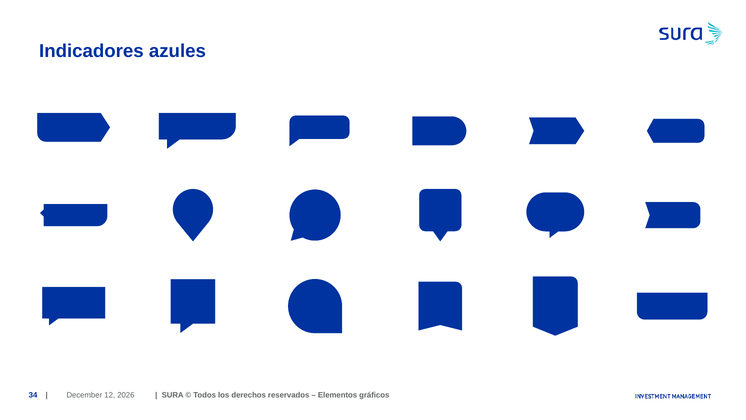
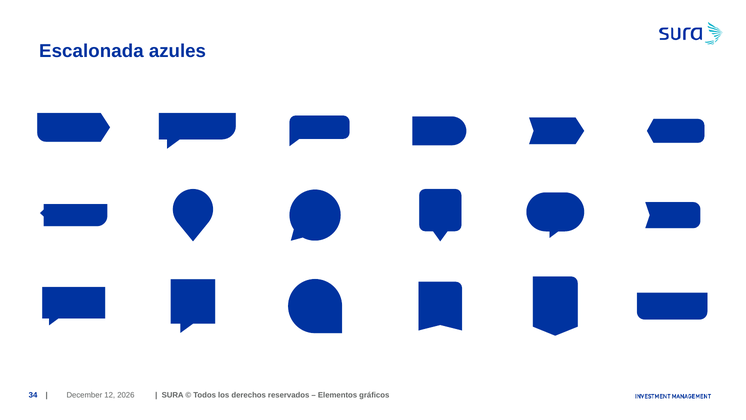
Indicadores: Indicadores -> Escalonada
